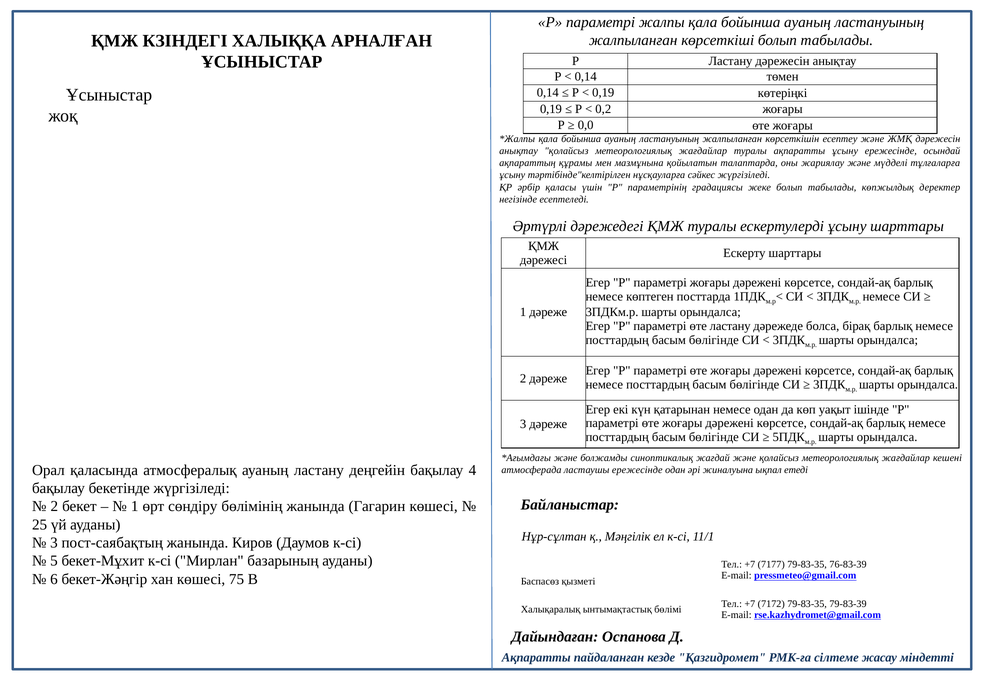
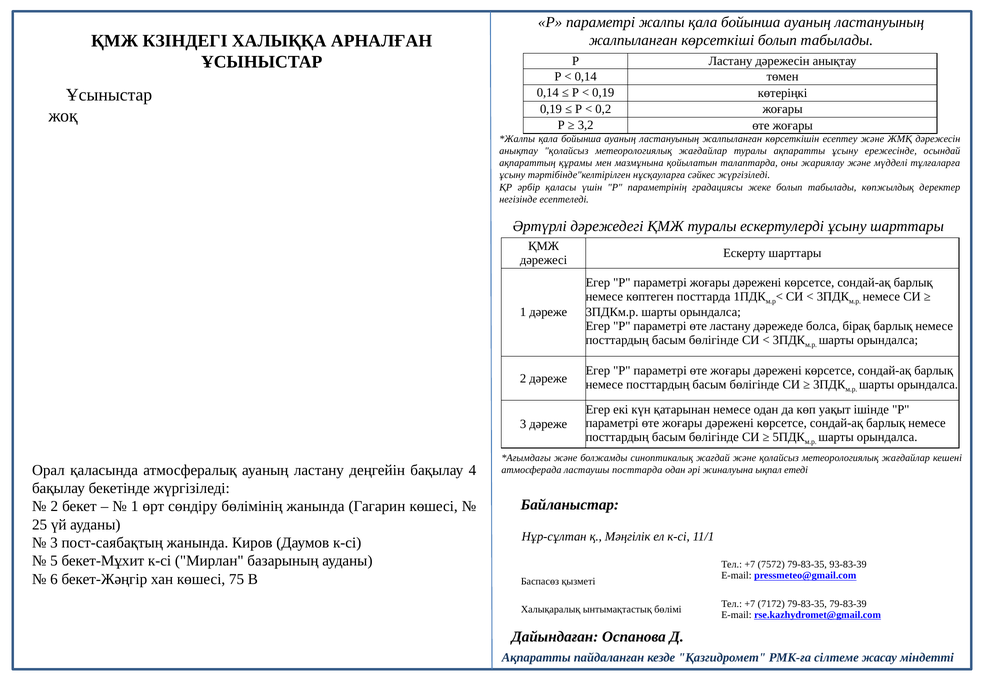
0,0: 0,0 -> 3,2
ластаушы ережесінде: ережесінде -> посттарда
7177: 7177 -> 7572
76-83-39: 76-83-39 -> 93-83-39
